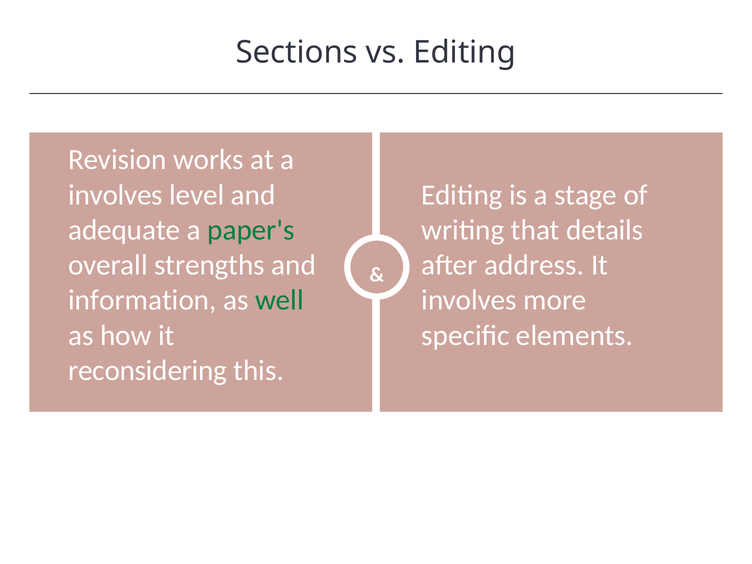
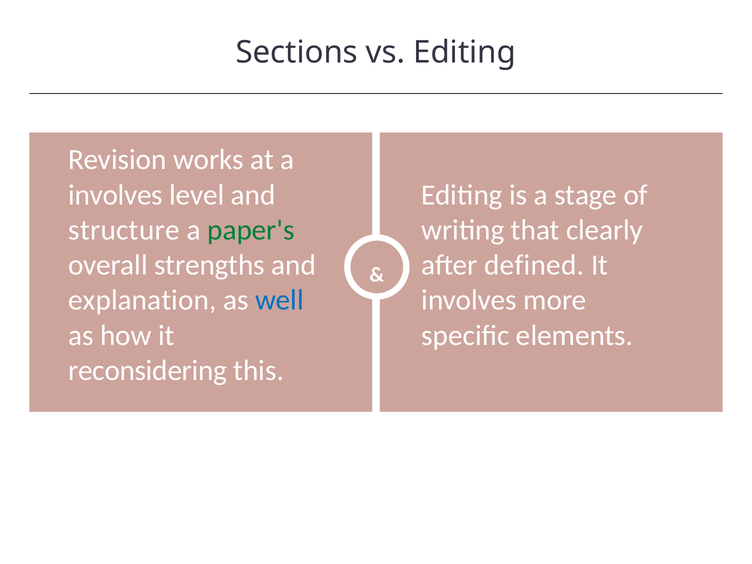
adequate: adequate -> structure
details: details -> clearly
address: address -> defined
information: information -> explanation
well colour: green -> blue
